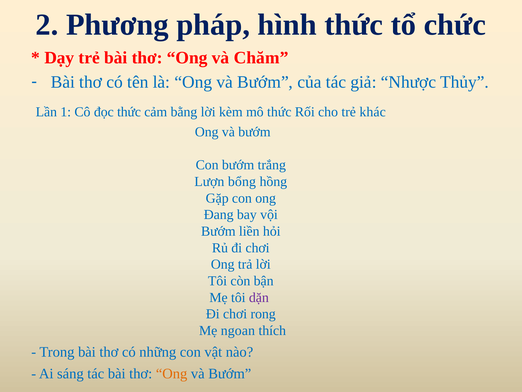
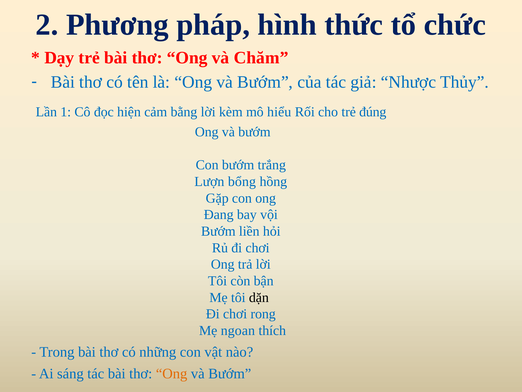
đọc thức: thức -> hiện
mô thức: thức -> hiểu
khác: khác -> đúng
dặn colour: purple -> black
